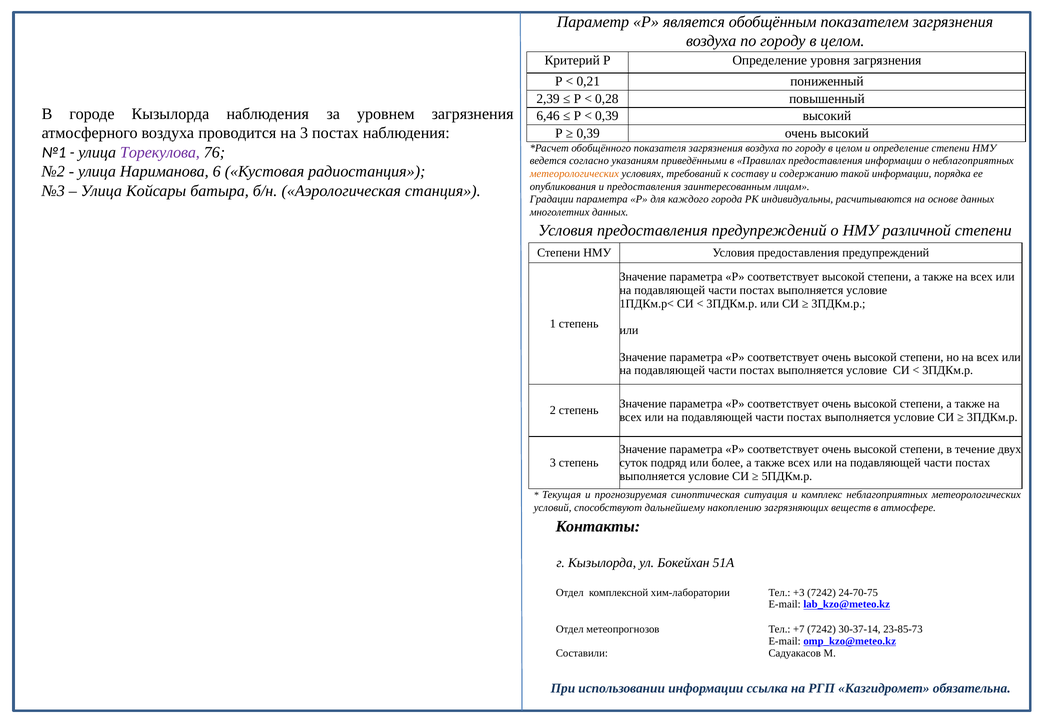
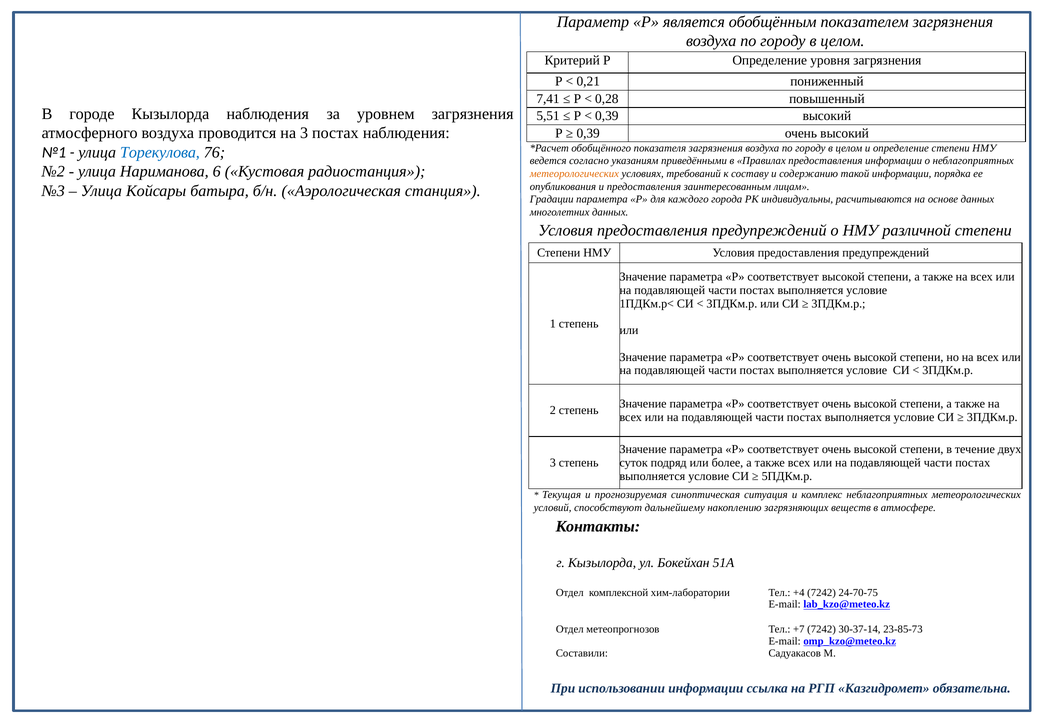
2,39: 2,39 -> 7,41
6,46: 6,46 -> 5,51
Торекулова colour: purple -> blue
+3: +3 -> +4
